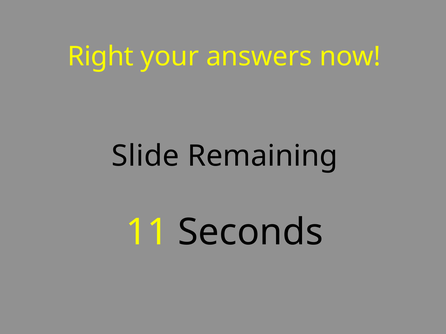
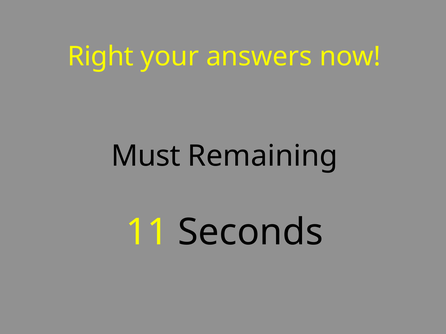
Slide: Slide -> Must
